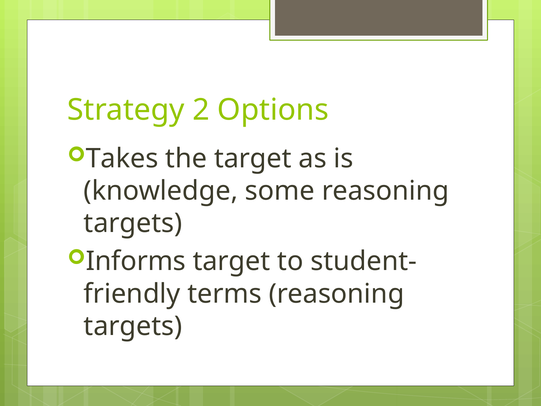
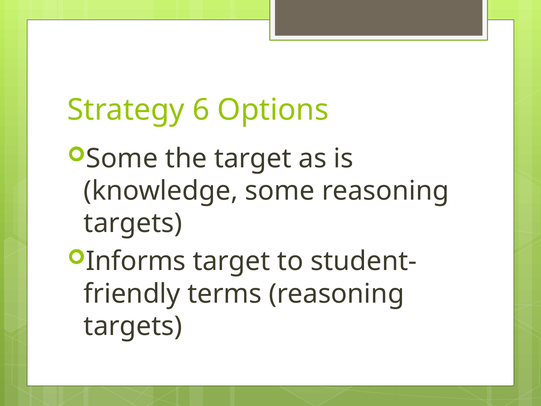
2: 2 -> 6
Takes at (122, 158): Takes -> Some
